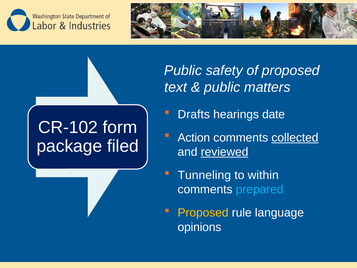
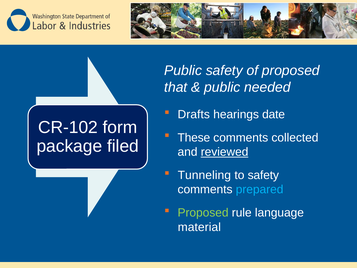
text: text -> that
matters: matters -> needed
Action: Action -> These
collected underline: present -> none
to within: within -> safety
Proposed at (203, 213) colour: yellow -> light green
opinions: opinions -> material
